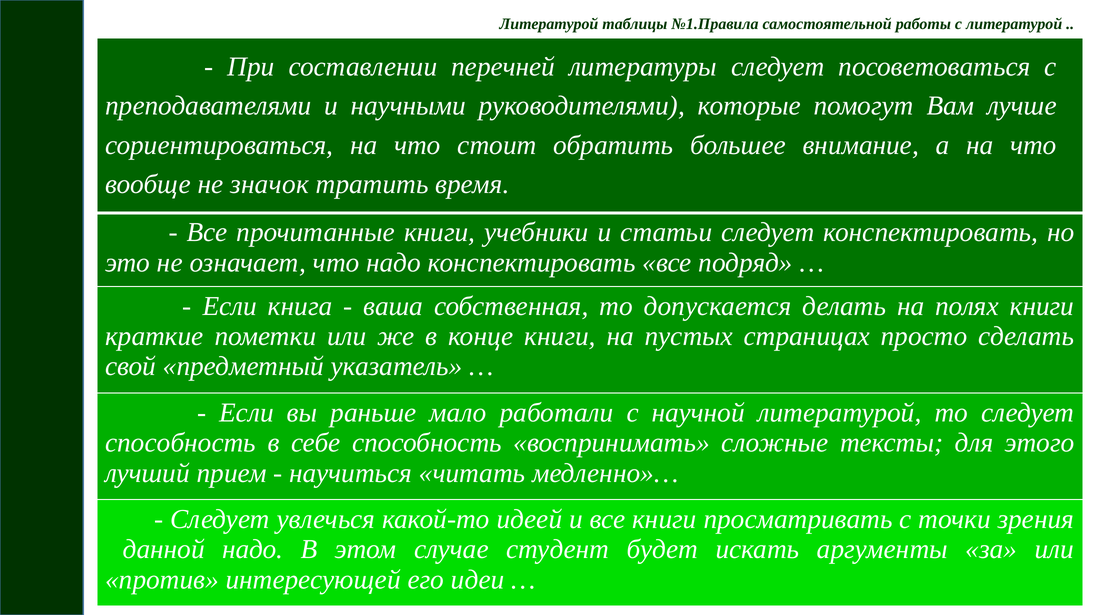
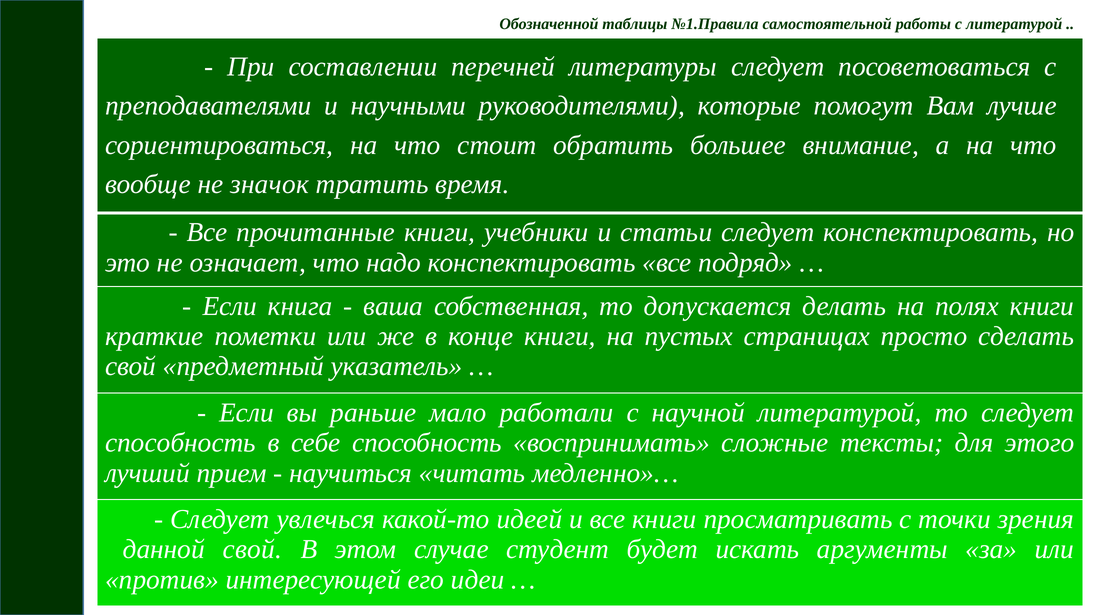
Литературой at (549, 24): Литературой -> Обозначенной
данной надо: надо -> свой
